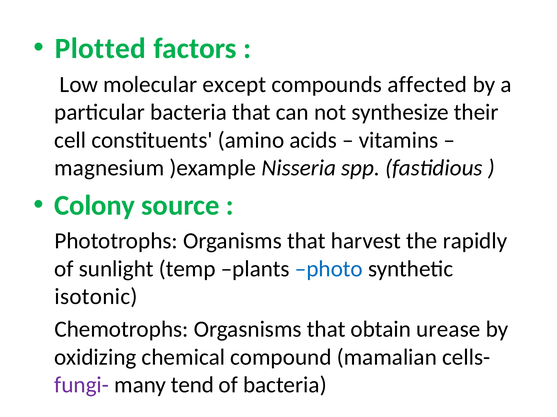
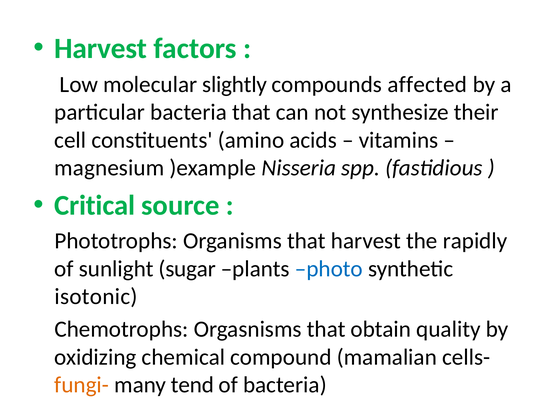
Plotted at (100, 49): Plotted -> Harvest
except: except -> slightly
Colony: Colony -> Critical
temp: temp -> sugar
urease: urease -> quality
fungi- colour: purple -> orange
